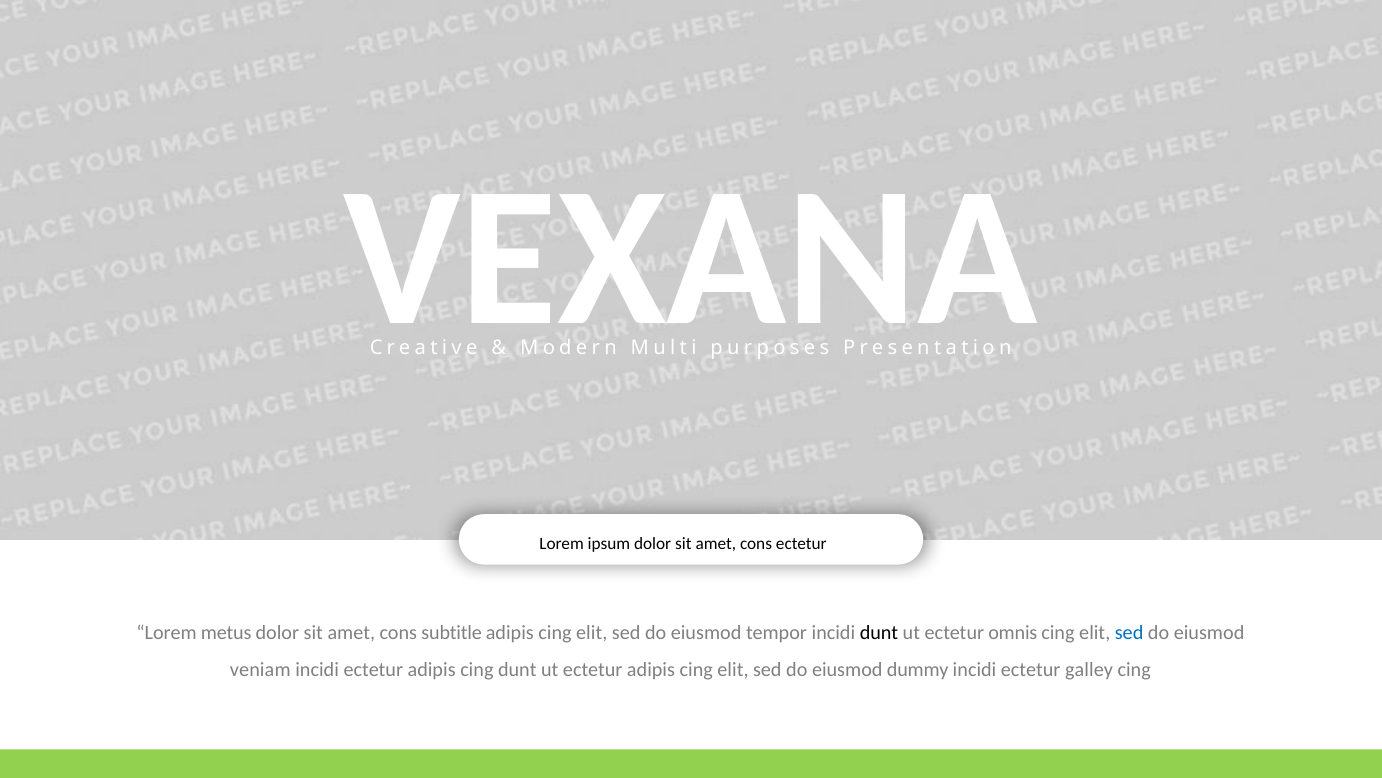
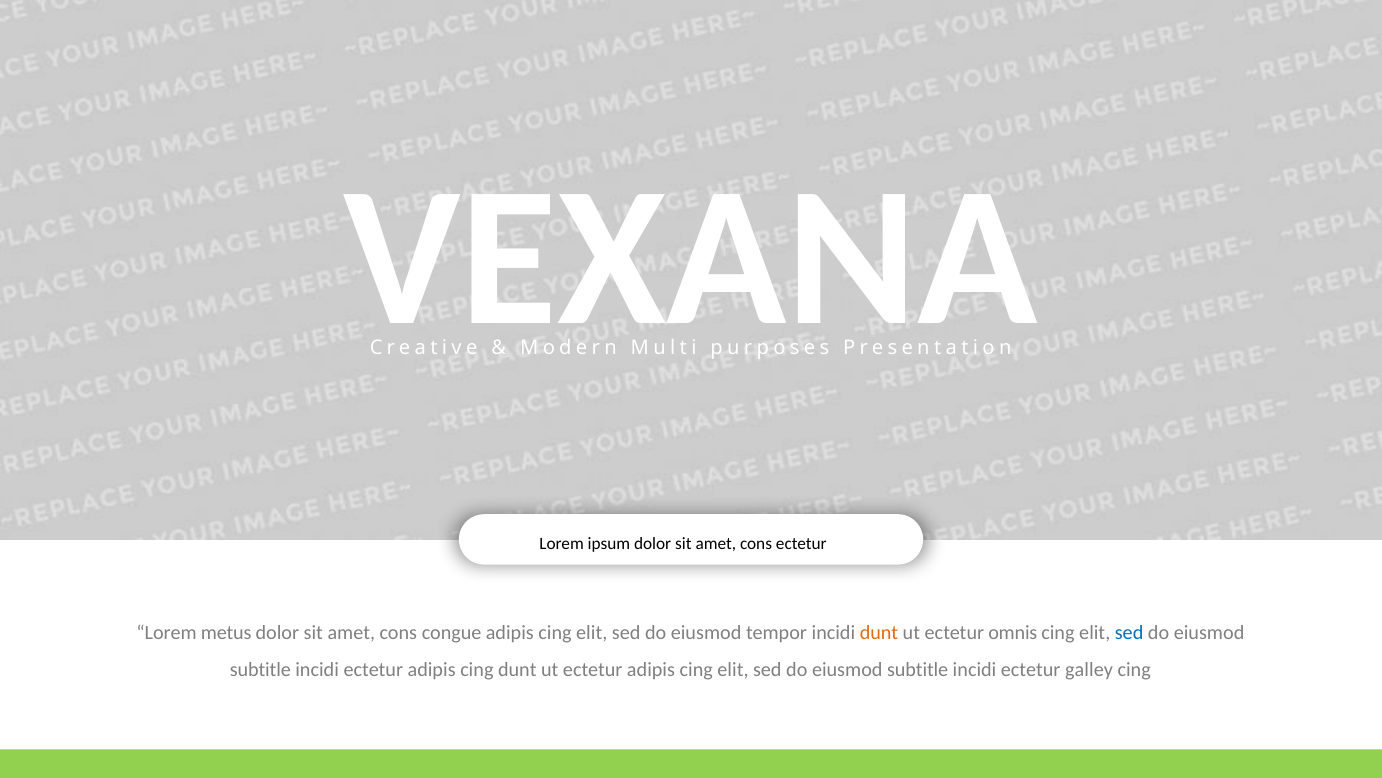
subtitle: subtitle -> congue
dunt at (879, 633) colour: black -> orange
veniam at (260, 669): veniam -> subtitle
dummy at (918, 669): dummy -> subtitle
